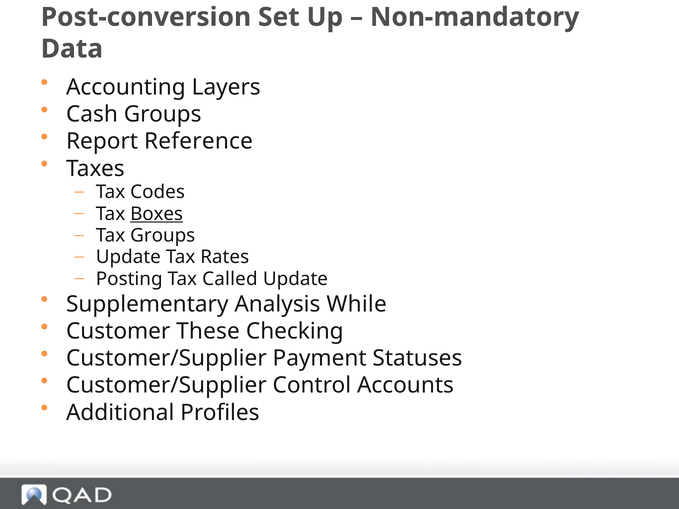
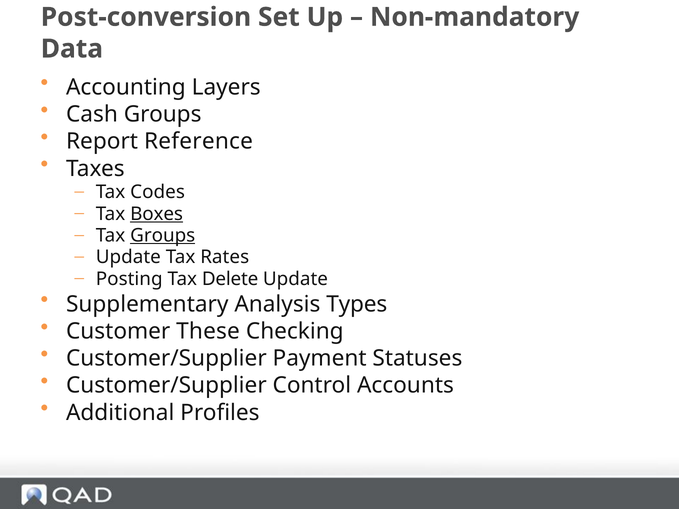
Groups at (163, 236) underline: none -> present
Called: Called -> Delete
While: While -> Types
